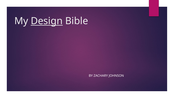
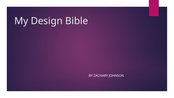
Design underline: present -> none
